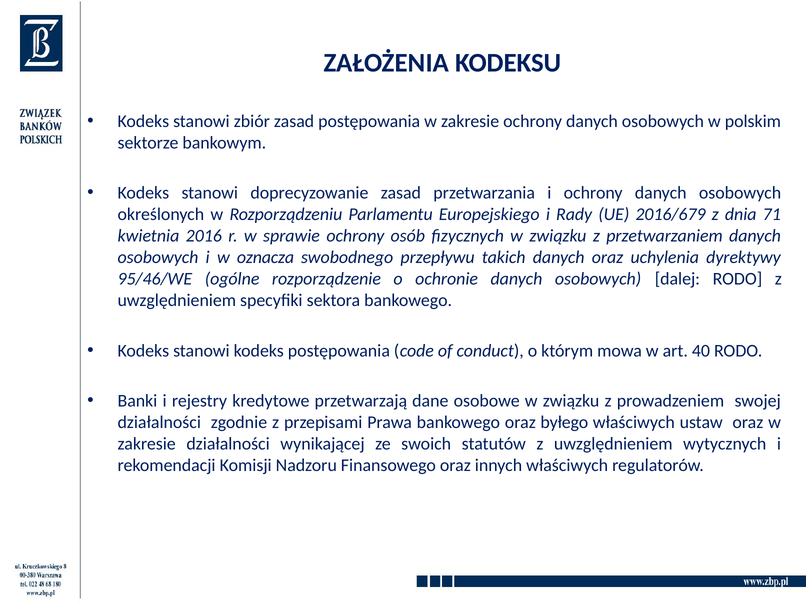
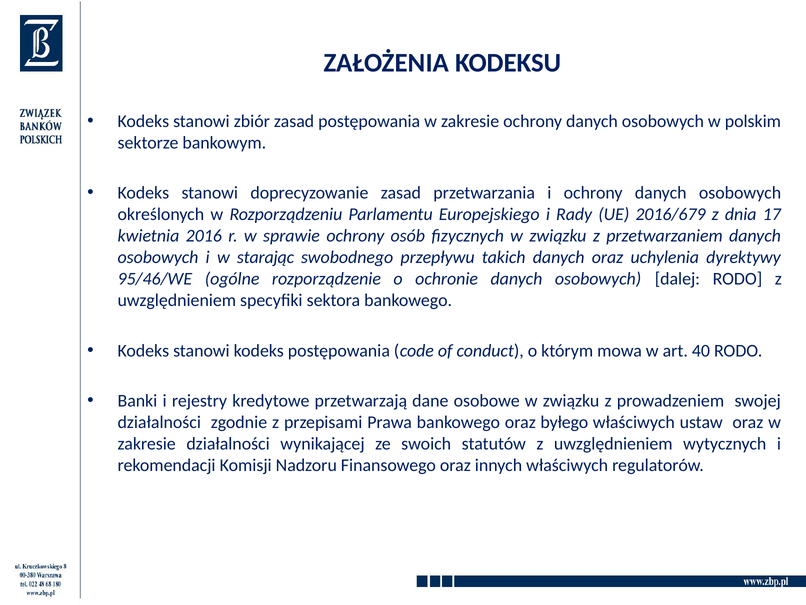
71: 71 -> 17
oznacza: oznacza -> starając
